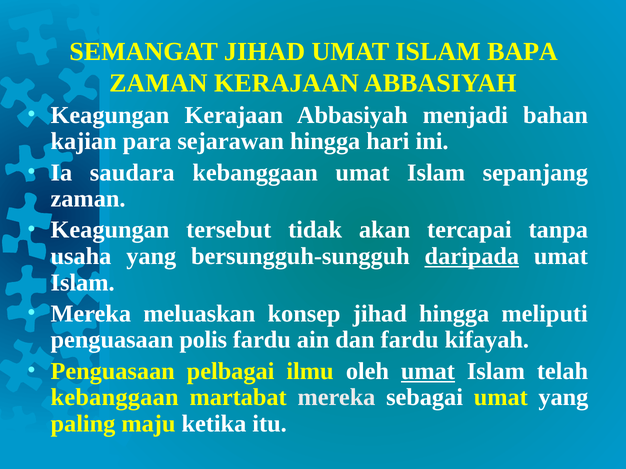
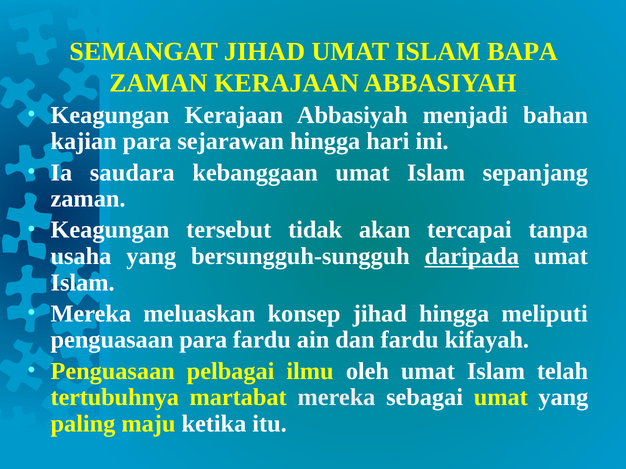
penguasaan polis: polis -> para
umat at (428, 371) underline: present -> none
kebanggaan at (115, 398): kebanggaan -> tertubuhnya
